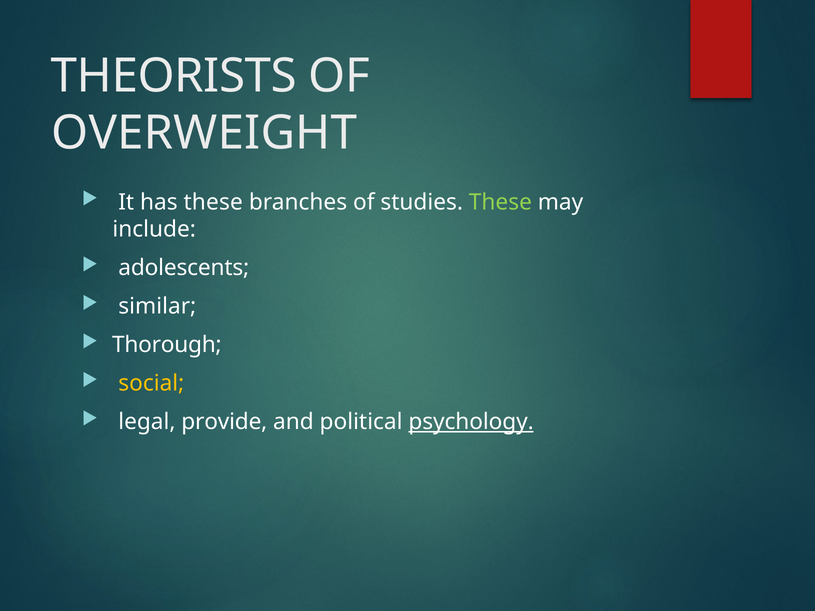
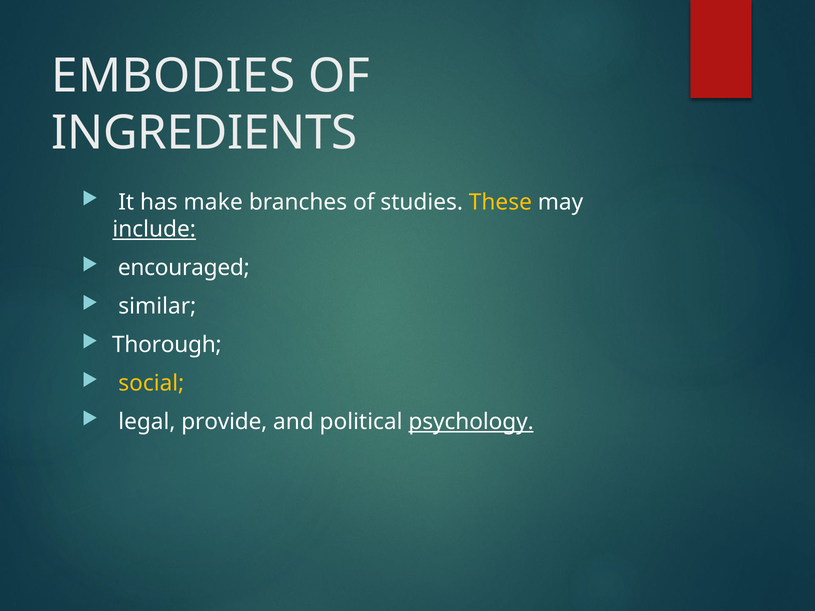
THEORISTS: THEORISTS -> EMBODIES
OVERWEIGHT: OVERWEIGHT -> INGREDIENTS
has these: these -> make
These at (500, 202) colour: light green -> yellow
include underline: none -> present
adolescents: adolescents -> encouraged
